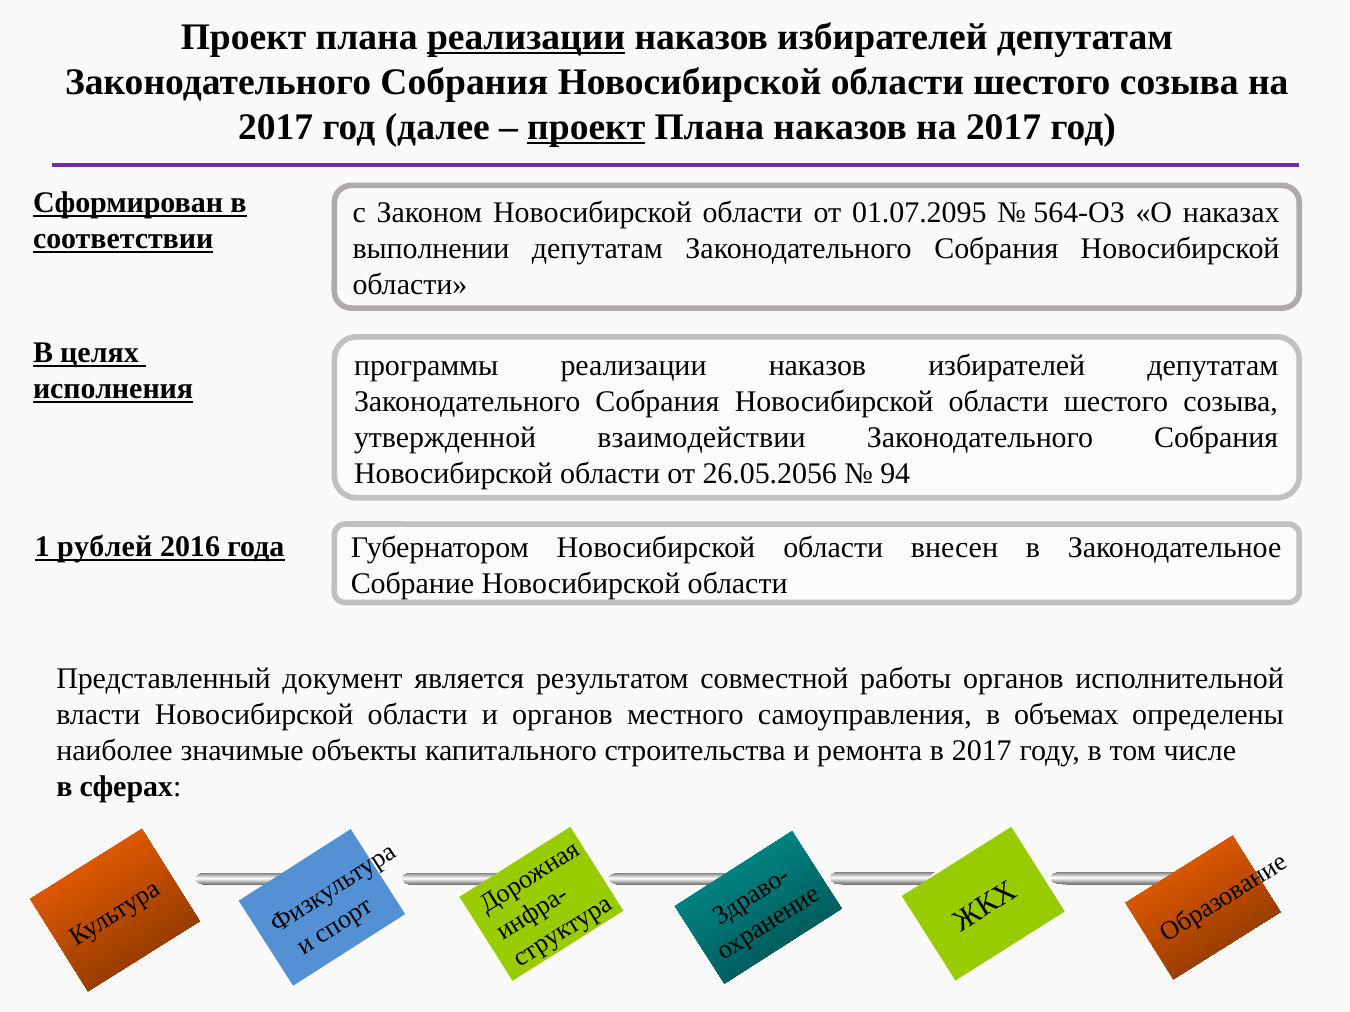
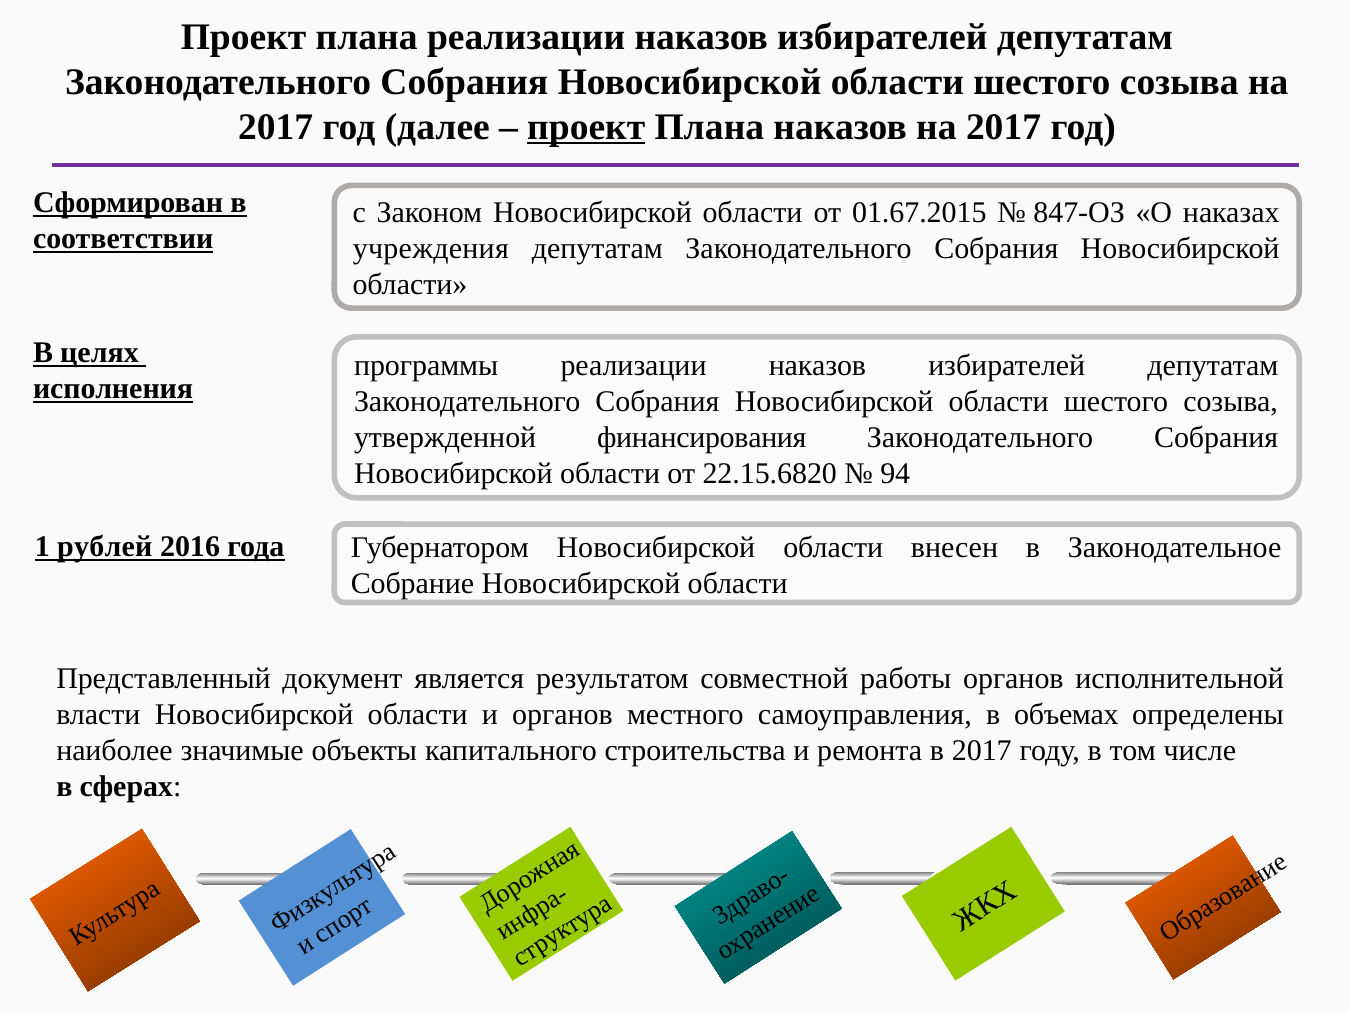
реализации at (526, 37) underline: present -> none
01.07.2095: 01.07.2095 -> 01.67.2015
564-ОЗ: 564-ОЗ -> 847-ОЗ
выполнении: выполнении -> учреждения
взаимодействии: взаимодействии -> финансирования
26.05.2056: 26.05.2056 -> 22.15.6820
